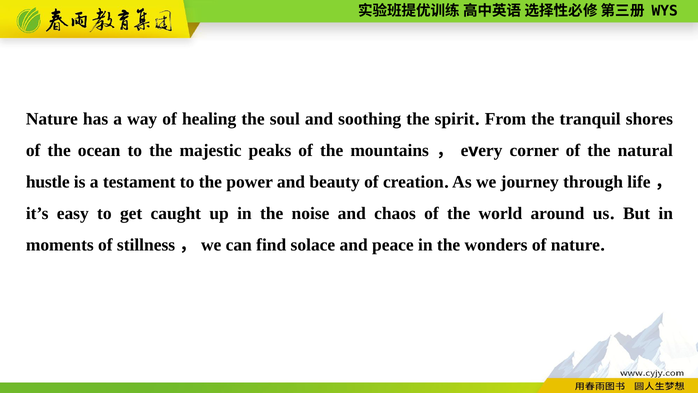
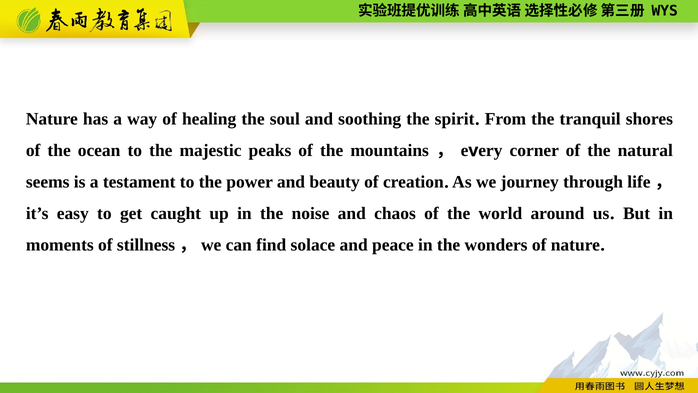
hustle: hustle -> seems
